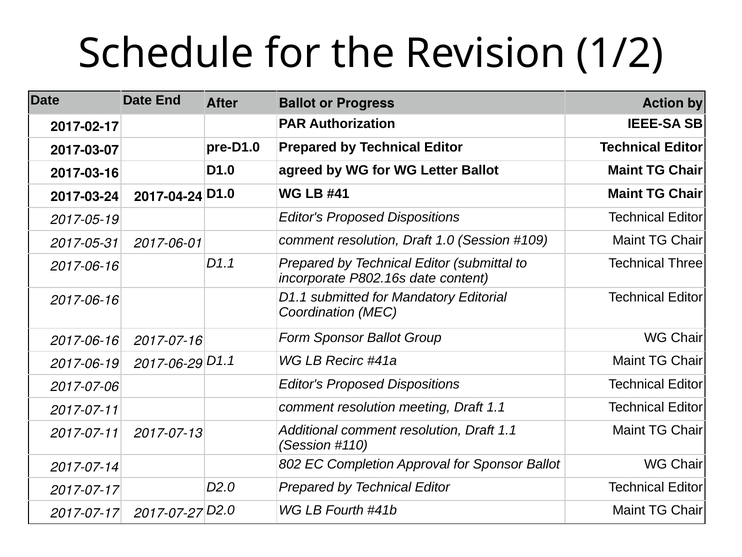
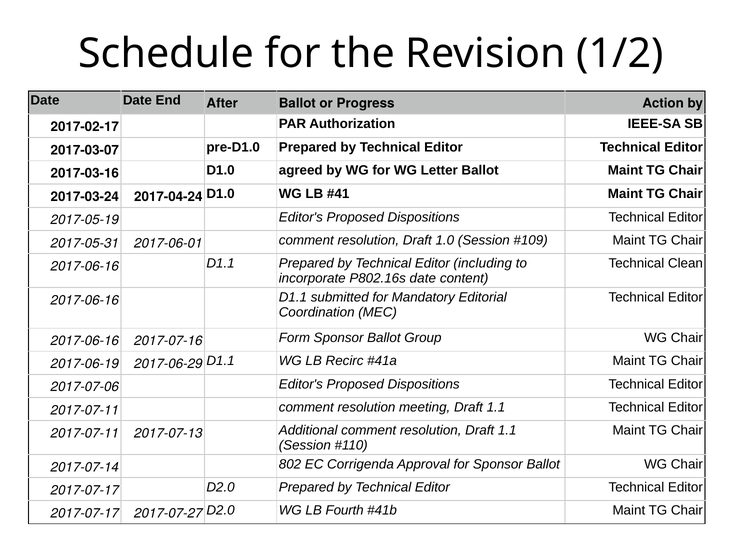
Three: Three -> Clean
submittal: submittal -> including
Completion: Completion -> Corrigenda
